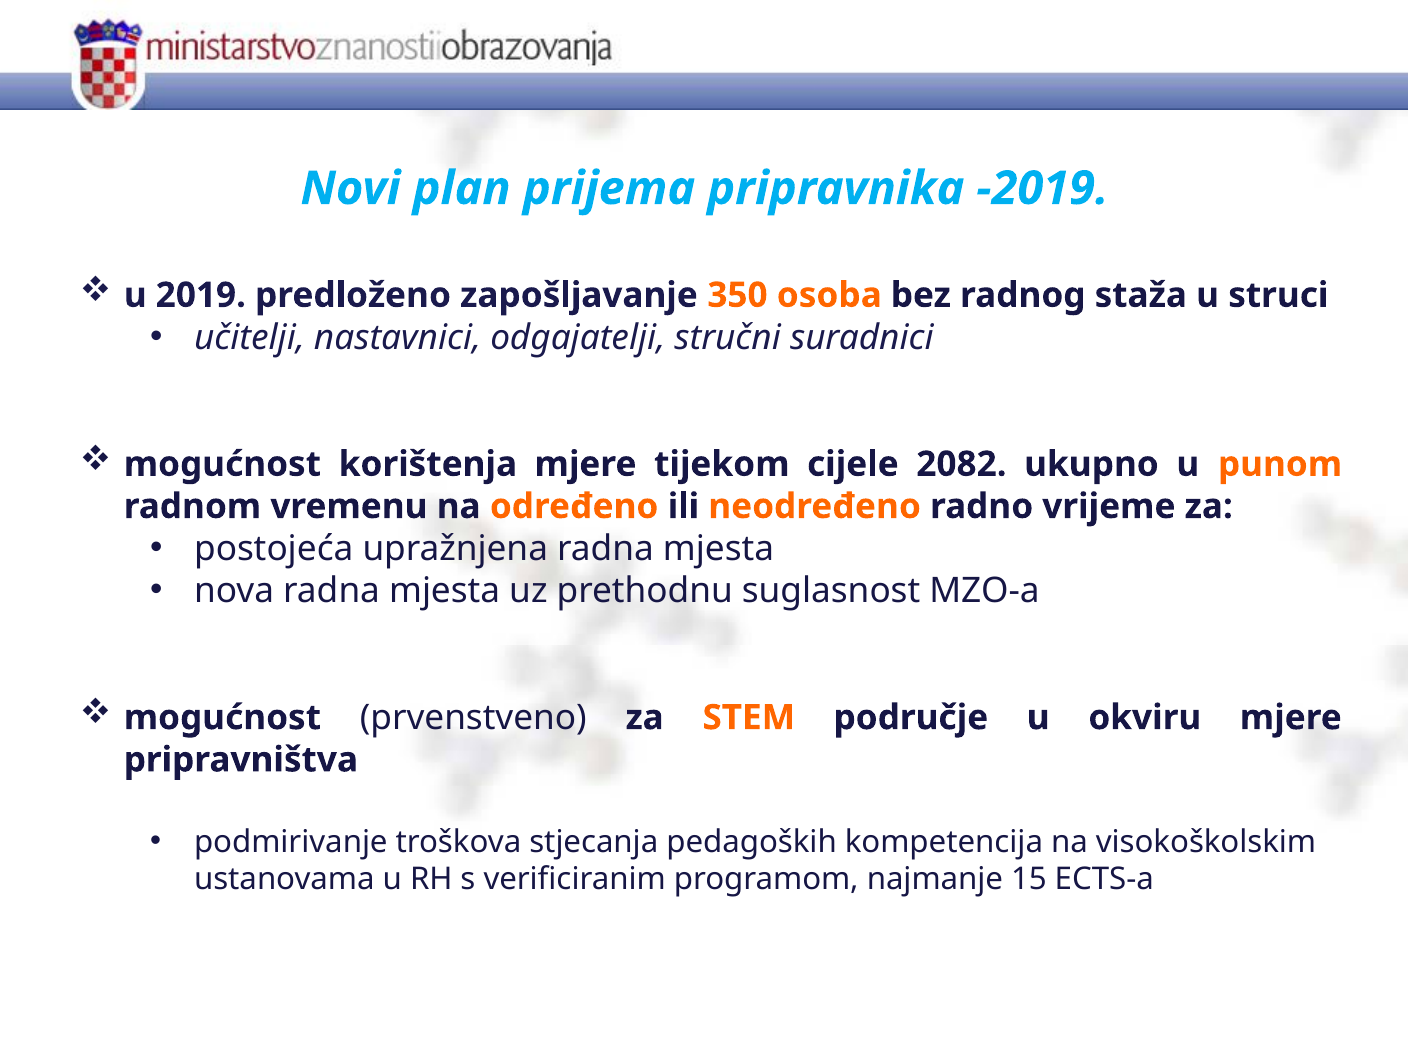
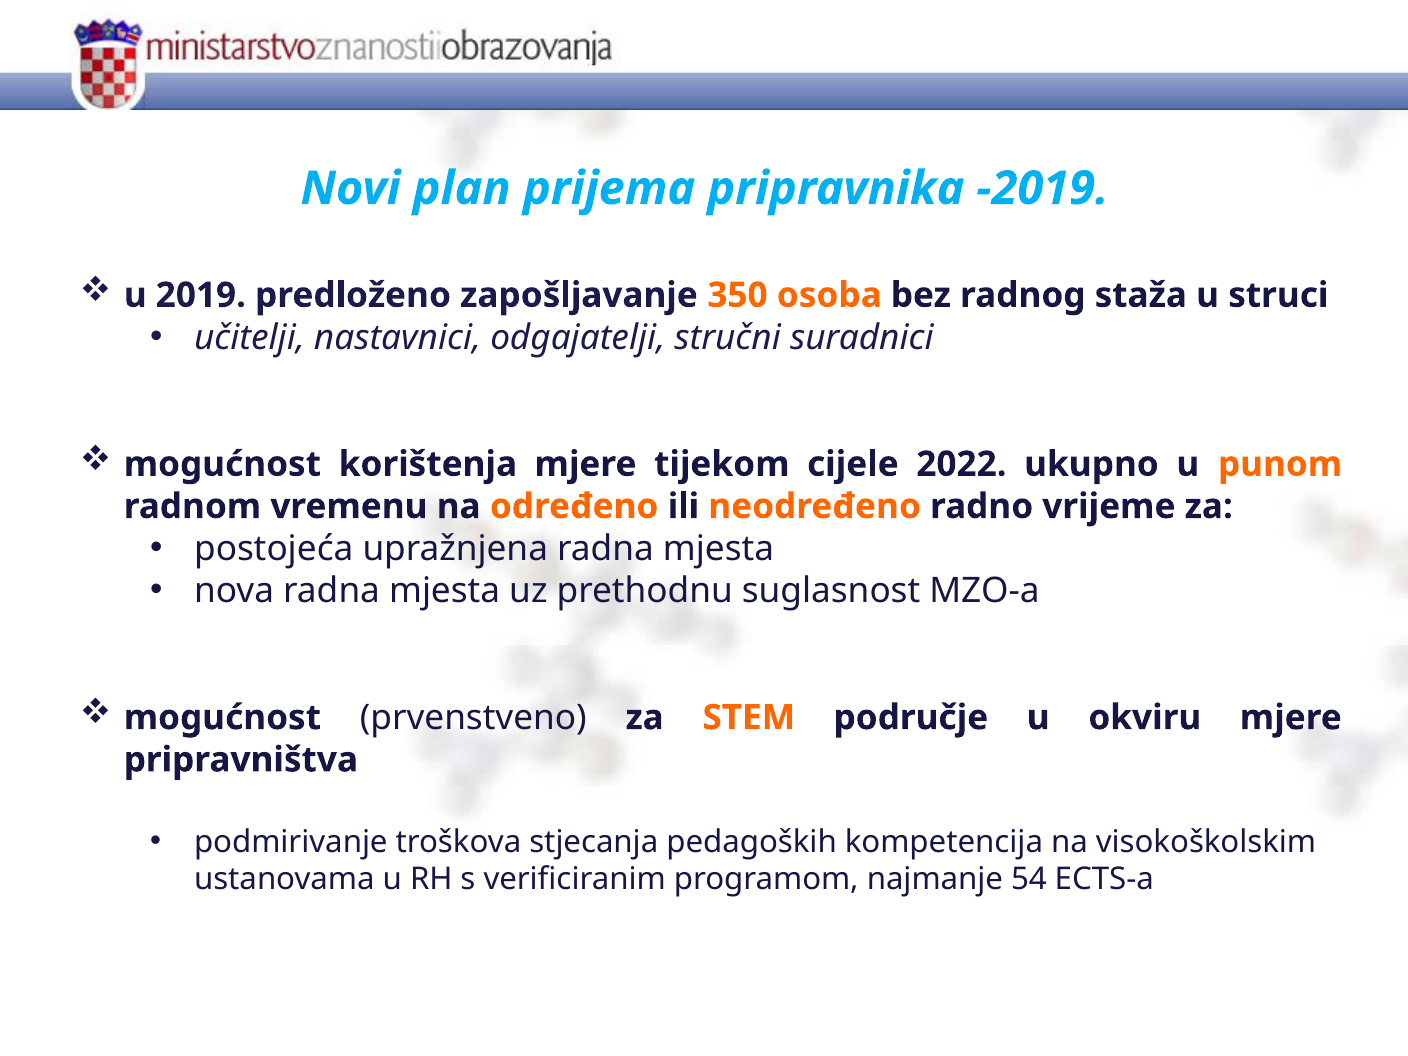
2082: 2082 -> 2022
15: 15 -> 54
